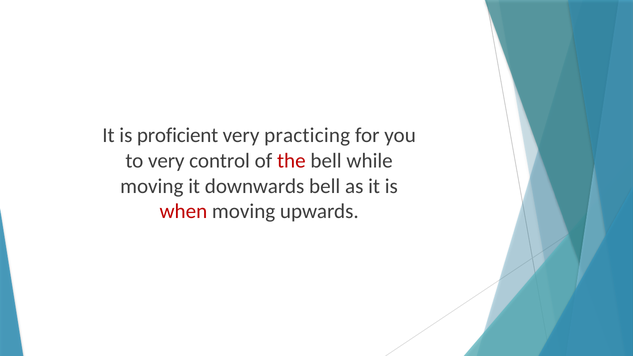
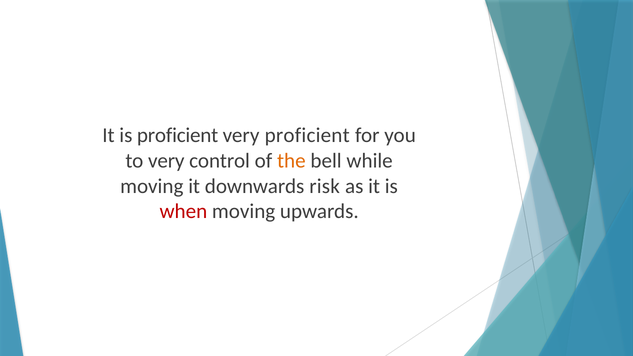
very practicing: practicing -> proficient
the colour: red -> orange
downwards bell: bell -> risk
